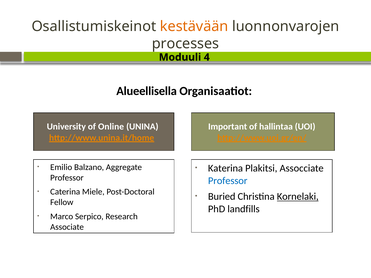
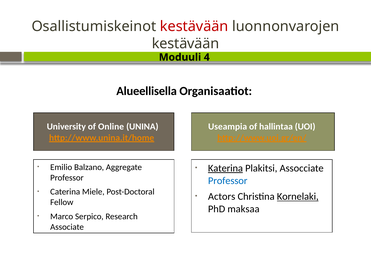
kestävään at (194, 26) colour: orange -> red
processes at (186, 44): processes -> kestävään
Important: Important -> Useampia
Katerina underline: none -> present
Buried: Buried -> Actors
landfills: landfills -> maksaa
